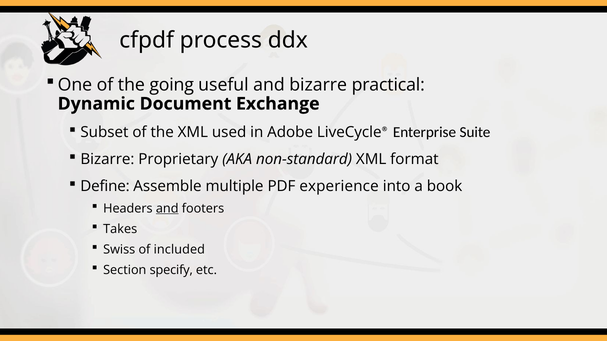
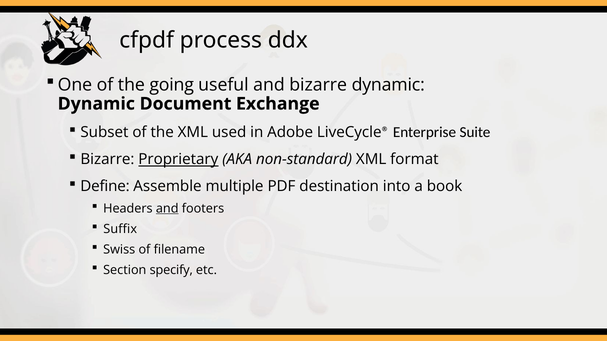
bizarre practical: practical -> dynamic
Proprietary underline: none -> present
experience: experience -> destination
Takes: Takes -> Suffix
included: included -> filename
